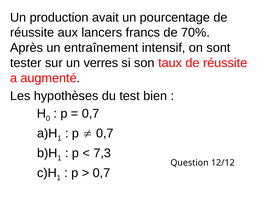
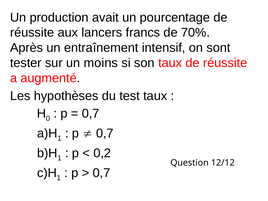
verres: verres -> moins
test bien: bien -> taux
7,3: 7,3 -> 0,2
